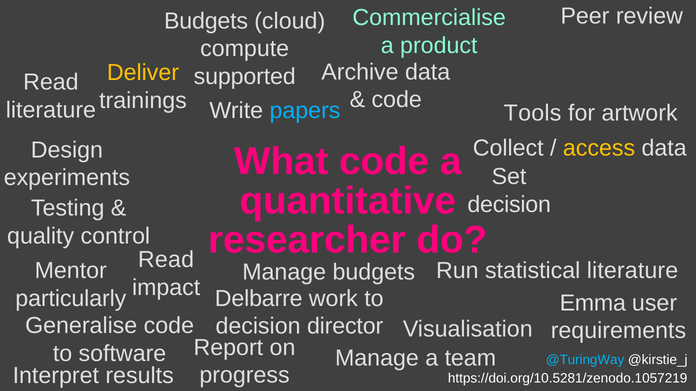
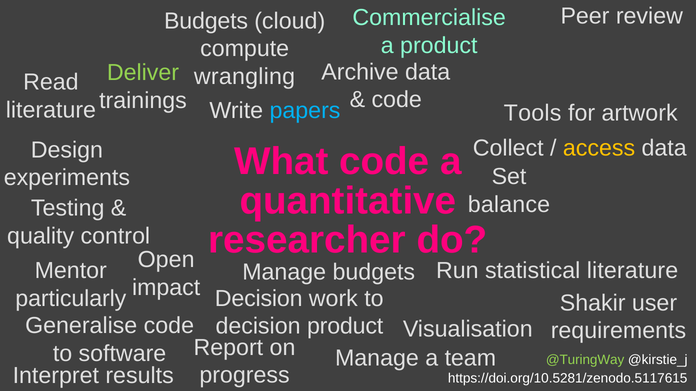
Deliver colour: yellow -> light green
supported: supported -> wrangling
decision at (509, 205): decision -> balance
Read at (166, 260): Read -> Open
Delbarre at (259, 299): Delbarre -> Decision
Emma: Emma -> Shakir
decision director: director -> product
@TuringWay colour: light blue -> light green
https://doi.org/10.5281/zenodo.1057219: https://doi.org/10.5281/zenodo.1057219 -> https://doi.org/10.5281/zenodo.5117615
